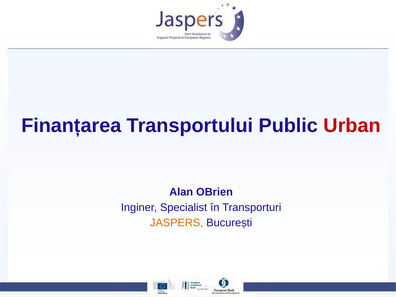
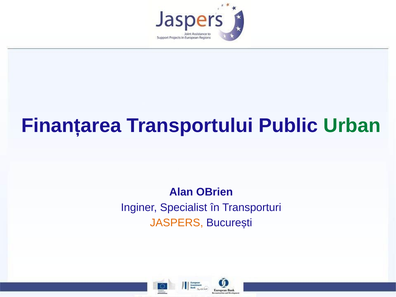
Urban colour: red -> green
